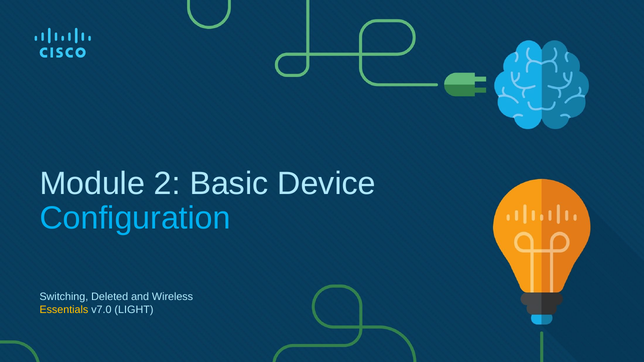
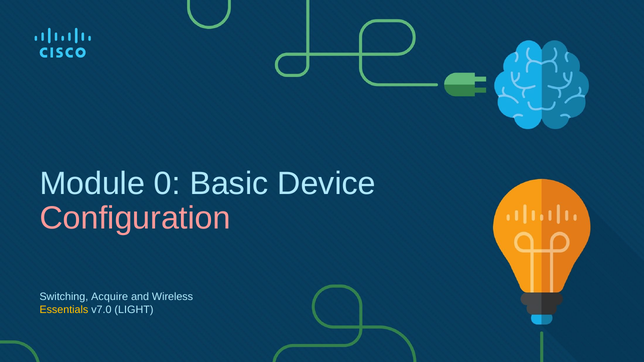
2: 2 -> 0
Configuration colour: light blue -> pink
Deleted: Deleted -> Acquire
